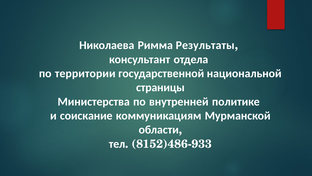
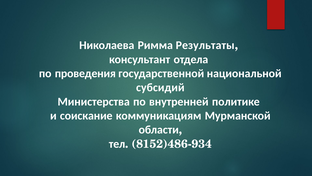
территории: территории -> проведения
страницы: страницы -> субсидий
8152)486-933: 8152)486-933 -> 8152)486-934
